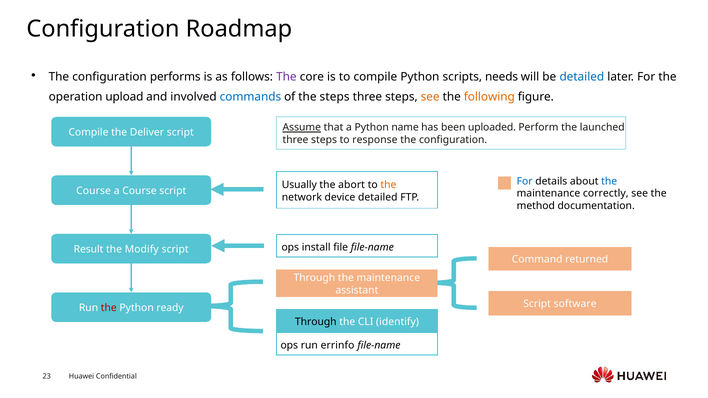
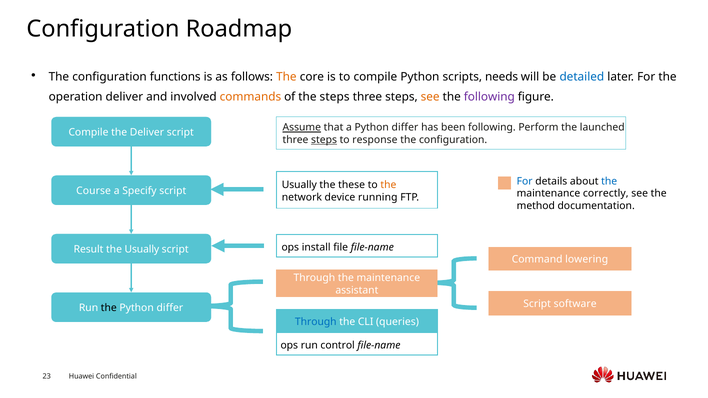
performs: performs -> functions
The at (286, 77) colour: purple -> orange
operation upload: upload -> deliver
commands colour: blue -> orange
following at (489, 97) colour: orange -> purple
a Python name: name -> differ
been uploaded: uploaded -> following
steps at (324, 140) underline: none -> present
abort: abort -> these
a Course: Course -> Specify
device detailed: detailed -> running
the Modify: Modify -> Usually
returned: returned -> lowering
the at (109, 308) colour: red -> black
ready at (170, 308): ready -> differ
Through at (316, 322) colour: black -> blue
identify: identify -> queries
errinfo: errinfo -> control
